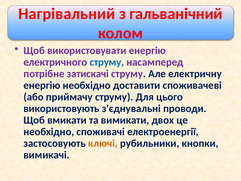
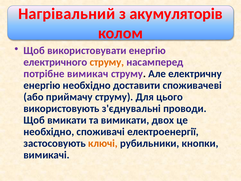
гальванічний: гальванічний -> акумуляторів
струму at (107, 62) colour: blue -> orange
затискачі: затискачі -> вимикач
